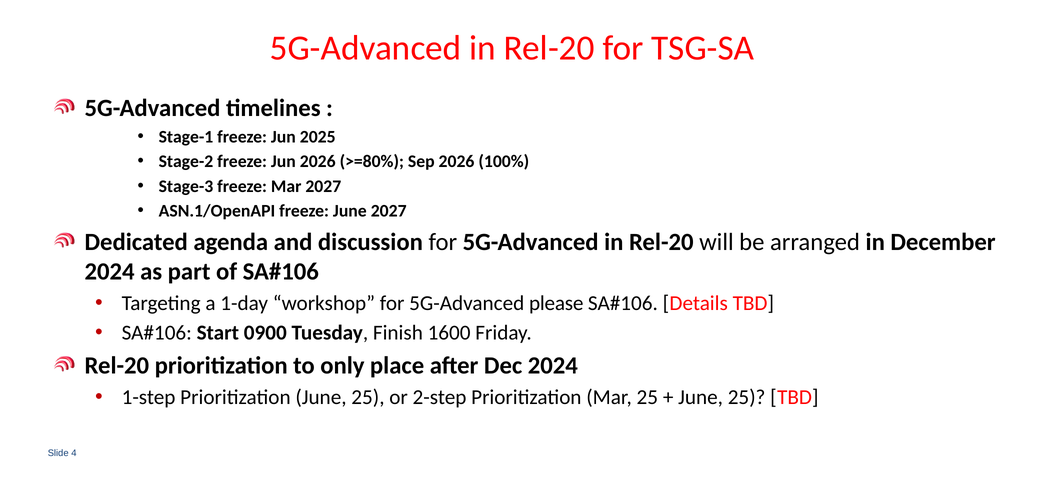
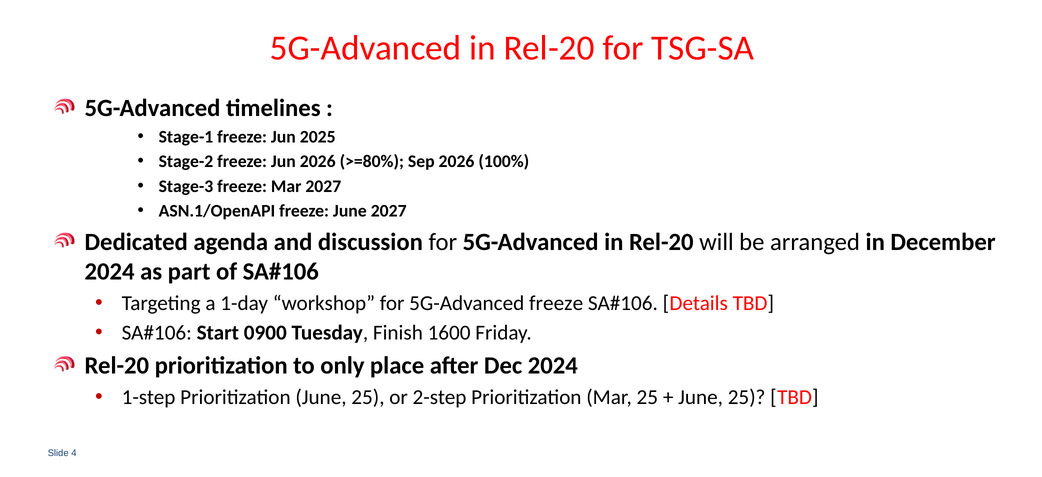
5G-Advanced please: please -> freeze
